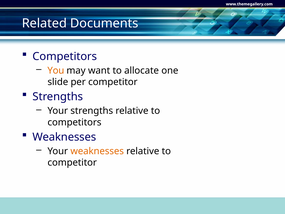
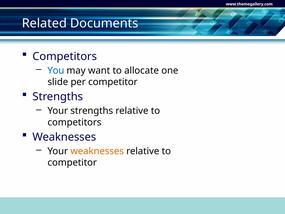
You colour: orange -> blue
